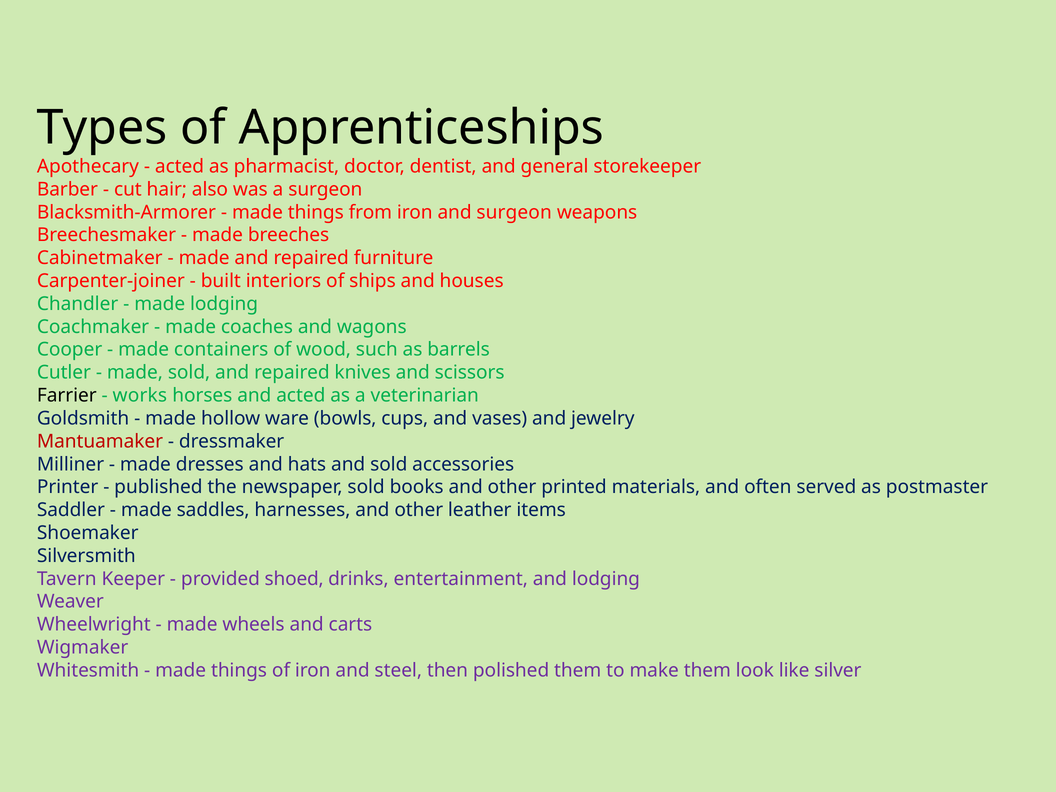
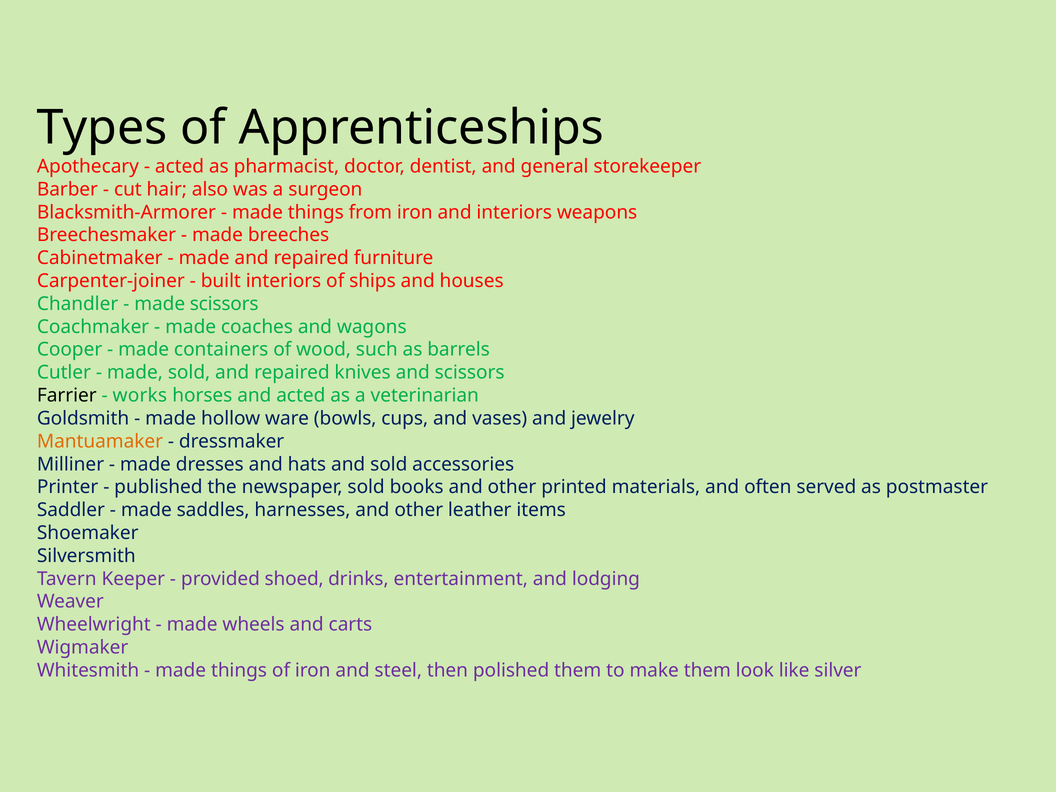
and surgeon: surgeon -> interiors
made lodging: lodging -> scissors
Mantuamaker colour: red -> orange
